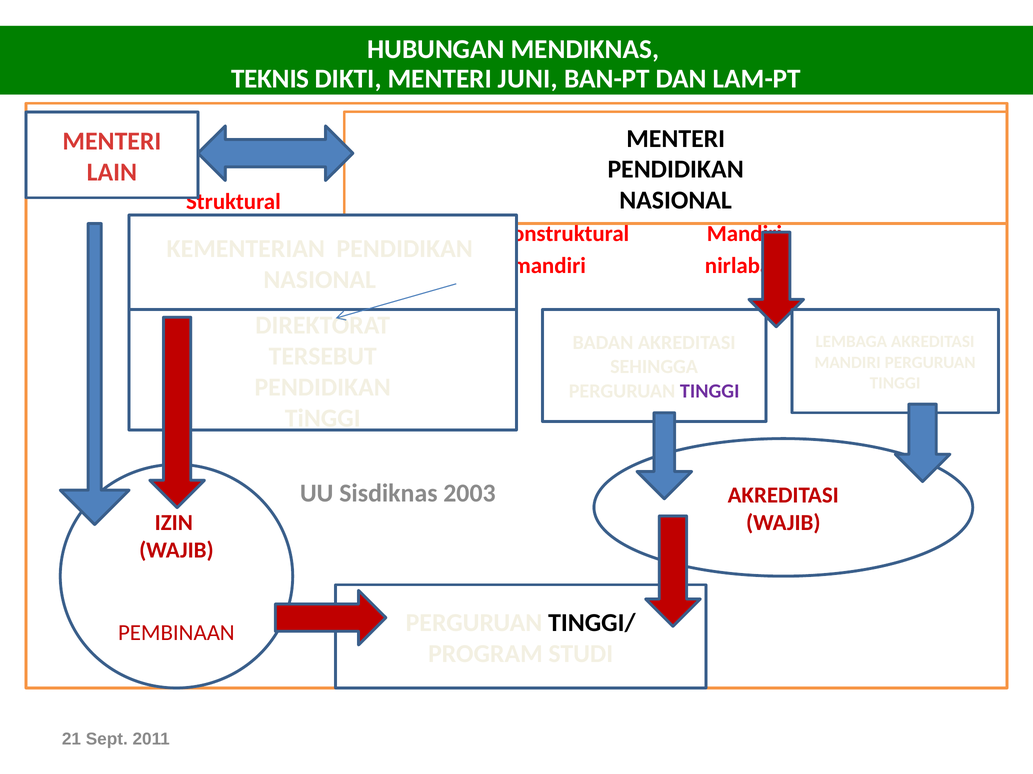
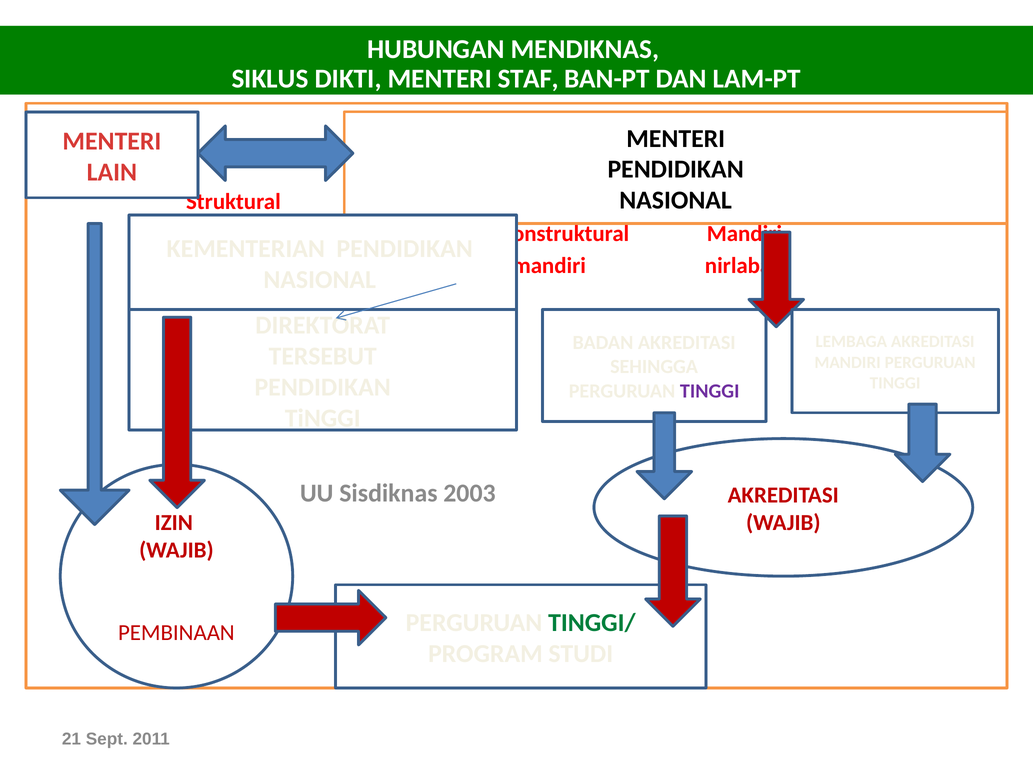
TEKNIS: TEKNIS -> SIKLUS
JUNI: JUNI -> STAF
TINGGI/ colour: black -> green
